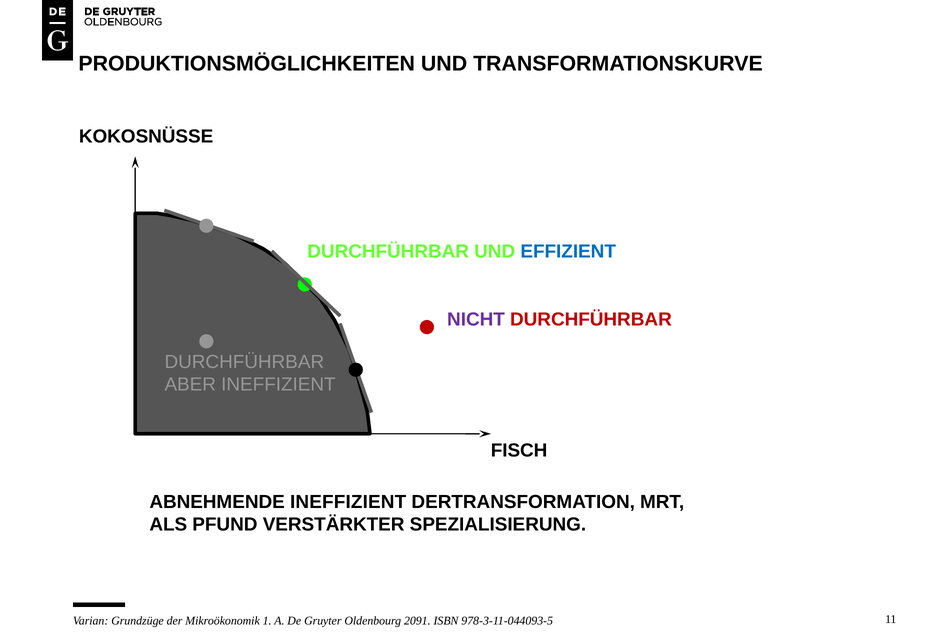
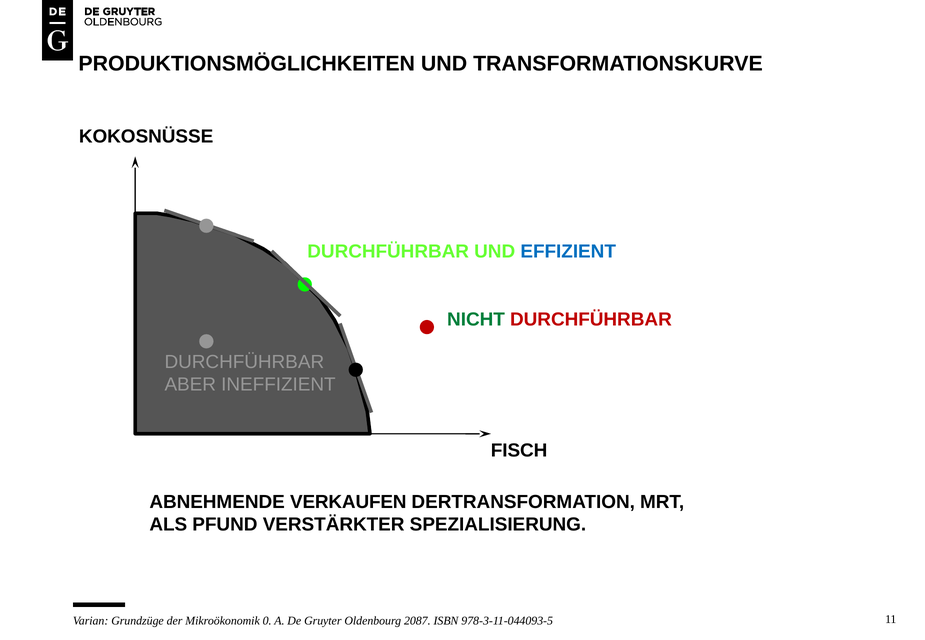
NICHT colour: purple -> green
ABNEHMENDE INEFFIZIENT: INEFFIZIENT -> VERKAUFEN
1: 1 -> 0
2091: 2091 -> 2087
